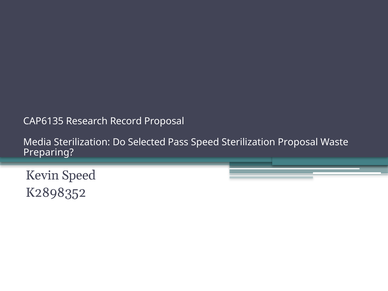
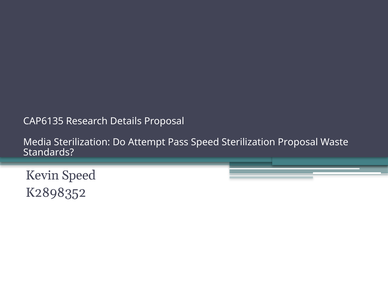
Record: Record -> Details
Selected: Selected -> Attempt
Preparing: Preparing -> Standards
